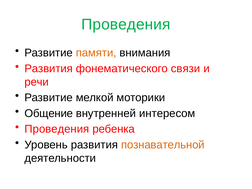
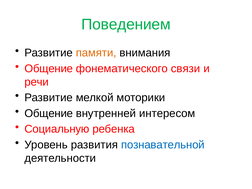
Проведения at (126, 24): Проведения -> Поведением
Развития at (49, 69): Развития -> Общение
Проведения at (57, 129): Проведения -> Социальную
познавательной colour: orange -> blue
